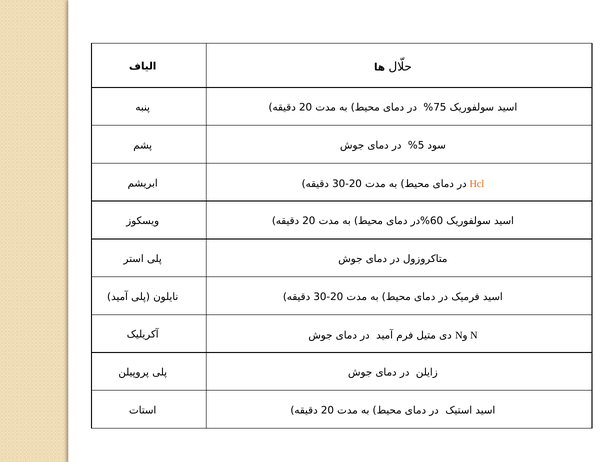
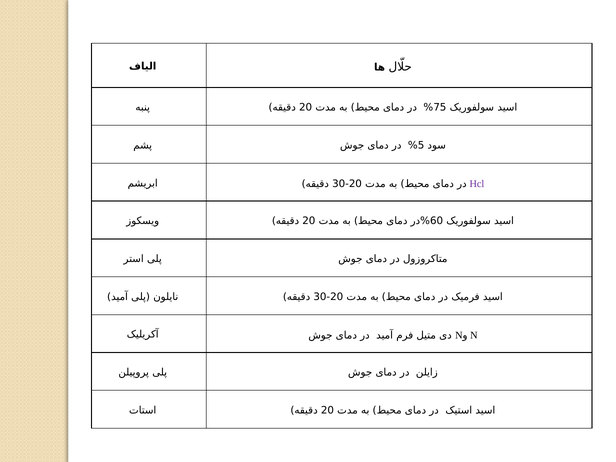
Hcl colour: orange -> purple
